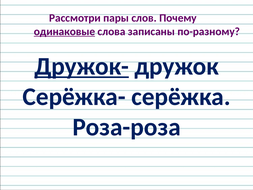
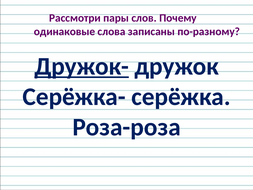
одинаковые underline: present -> none
